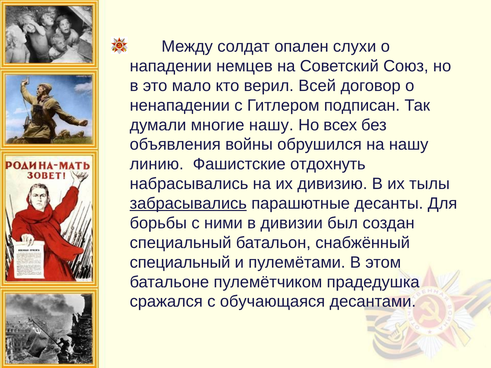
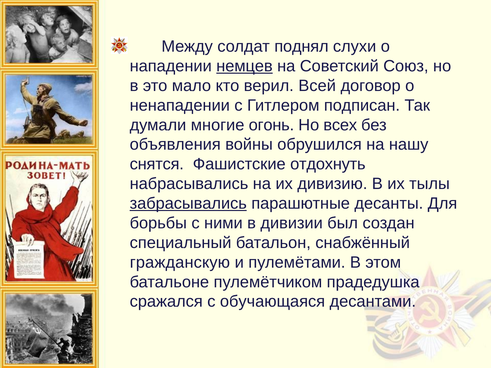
опален: опален -> поднял
немцев underline: none -> present
многие нашу: нашу -> огонь
линию: линию -> снятся
специальный at (180, 263): специальный -> гражданскую
